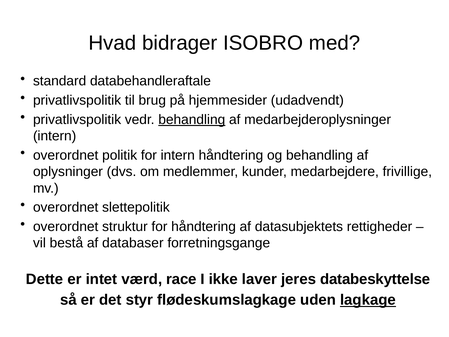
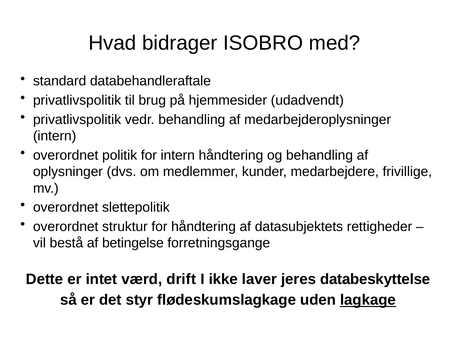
behandling at (192, 119) underline: present -> none
databaser: databaser -> betingelse
race: race -> drift
